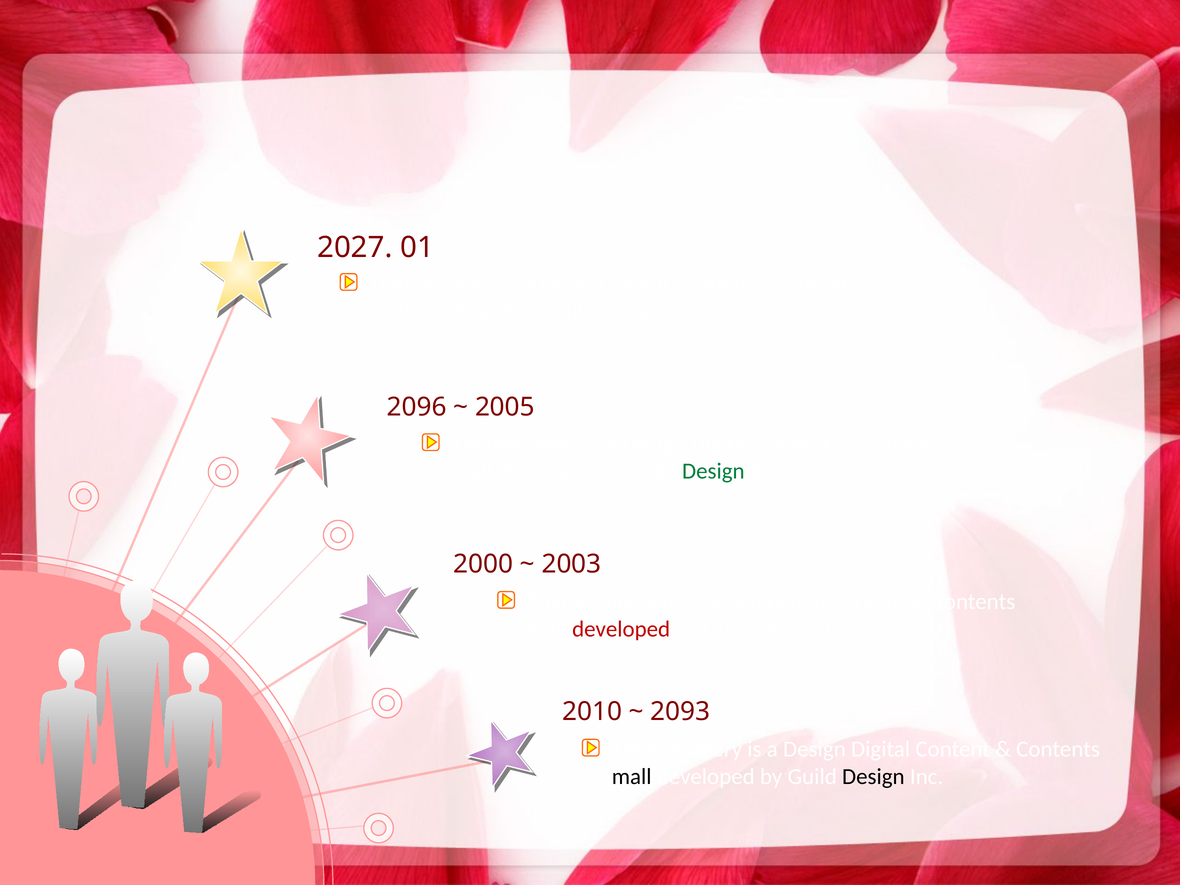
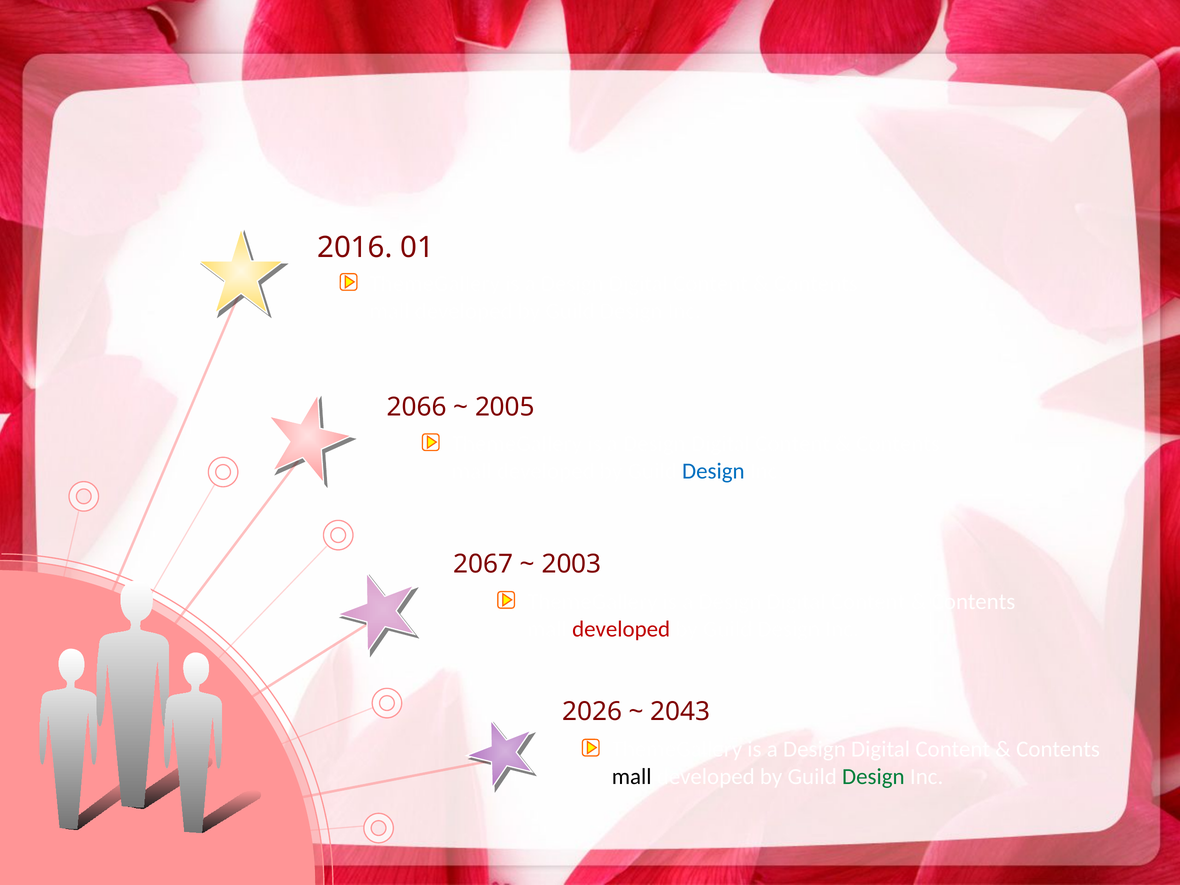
2027: 2027 -> 2016
2096: 2096 -> 2066
Design at (713, 471) colour: green -> blue
2000: 2000 -> 2067
2010: 2010 -> 2026
2093: 2093 -> 2043
Design at (873, 777) colour: black -> green
